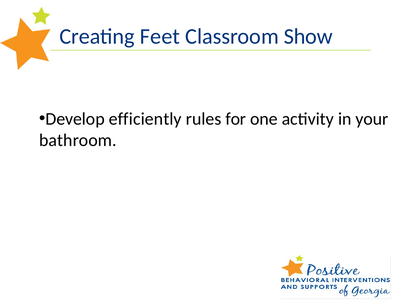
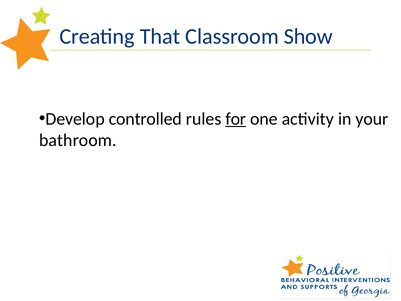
Feet: Feet -> That
efficiently: efficiently -> controlled
for underline: none -> present
